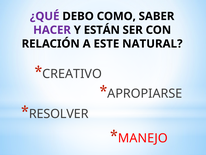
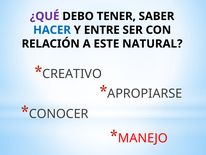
COMO: COMO -> TENER
HACER colour: purple -> blue
ESTÁN: ESTÁN -> ENTRE
RESOLVER: RESOLVER -> CONOCER
